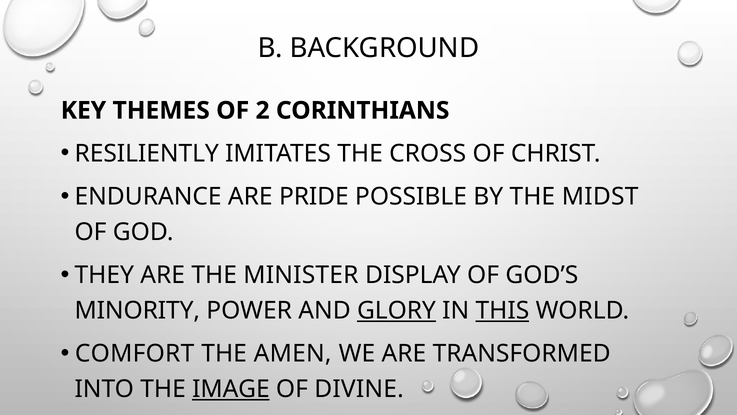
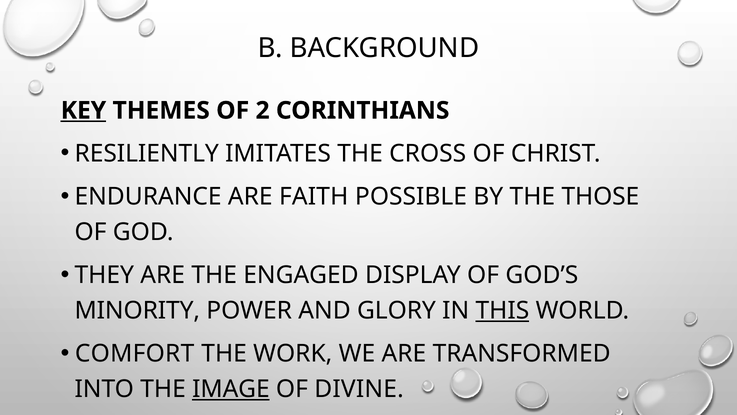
KEY underline: none -> present
PRIDE: PRIDE -> FAITH
MIDST: MIDST -> THOSE
MINISTER: MINISTER -> ENGAGED
GLORY underline: present -> none
AMEN: AMEN -> WORK
